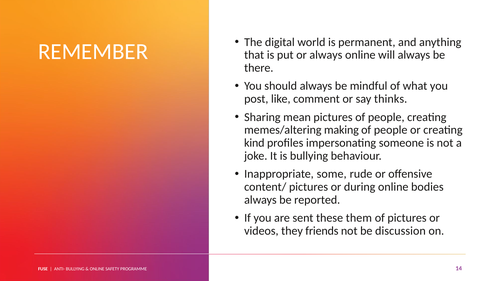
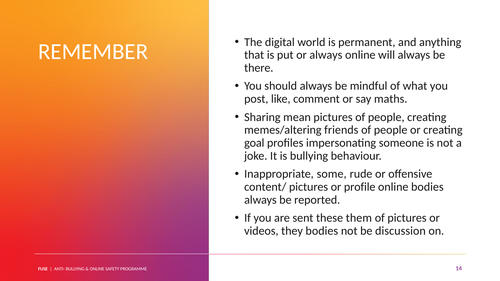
thinks: thinks -> maths
making: making -> friends
kind: kind -> goal
during: during -> profile
they friends: friends -> bodies
